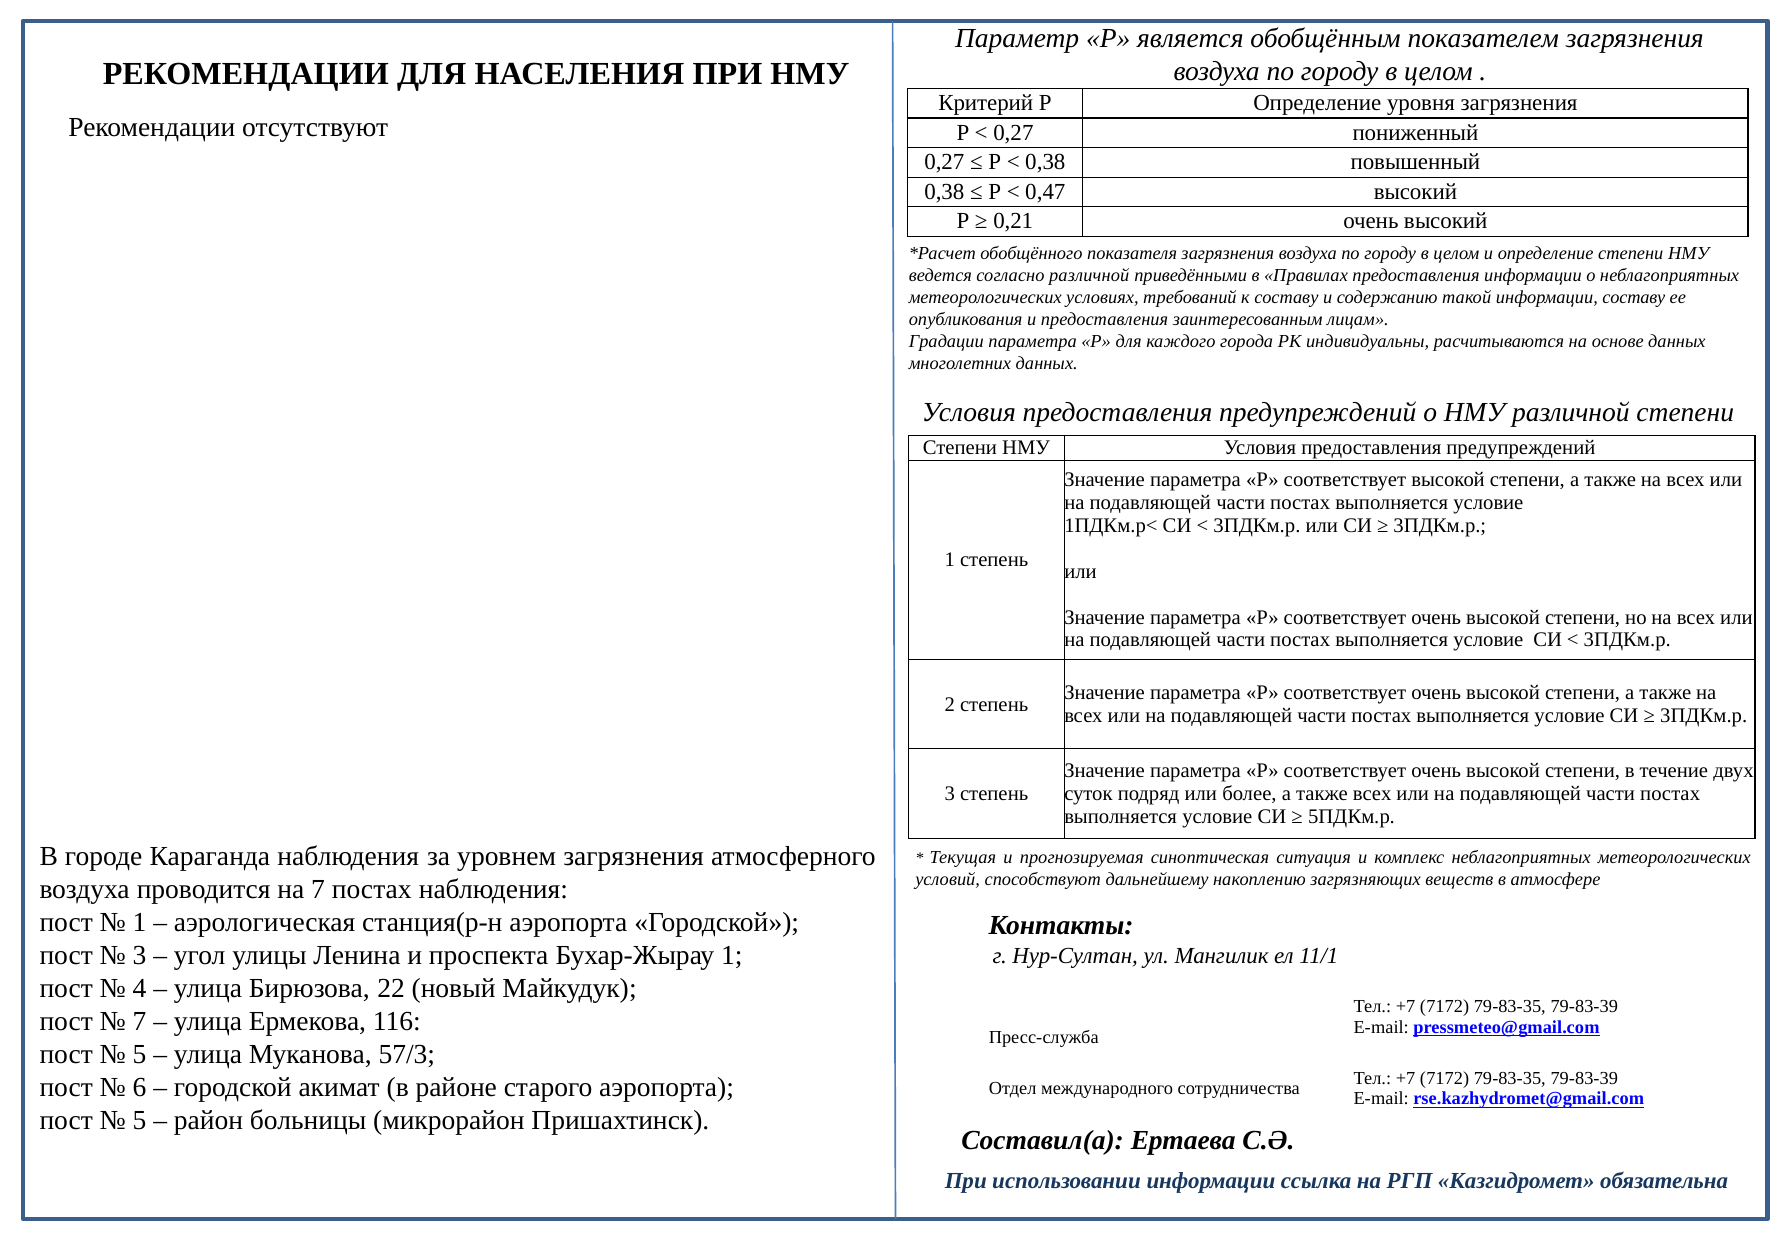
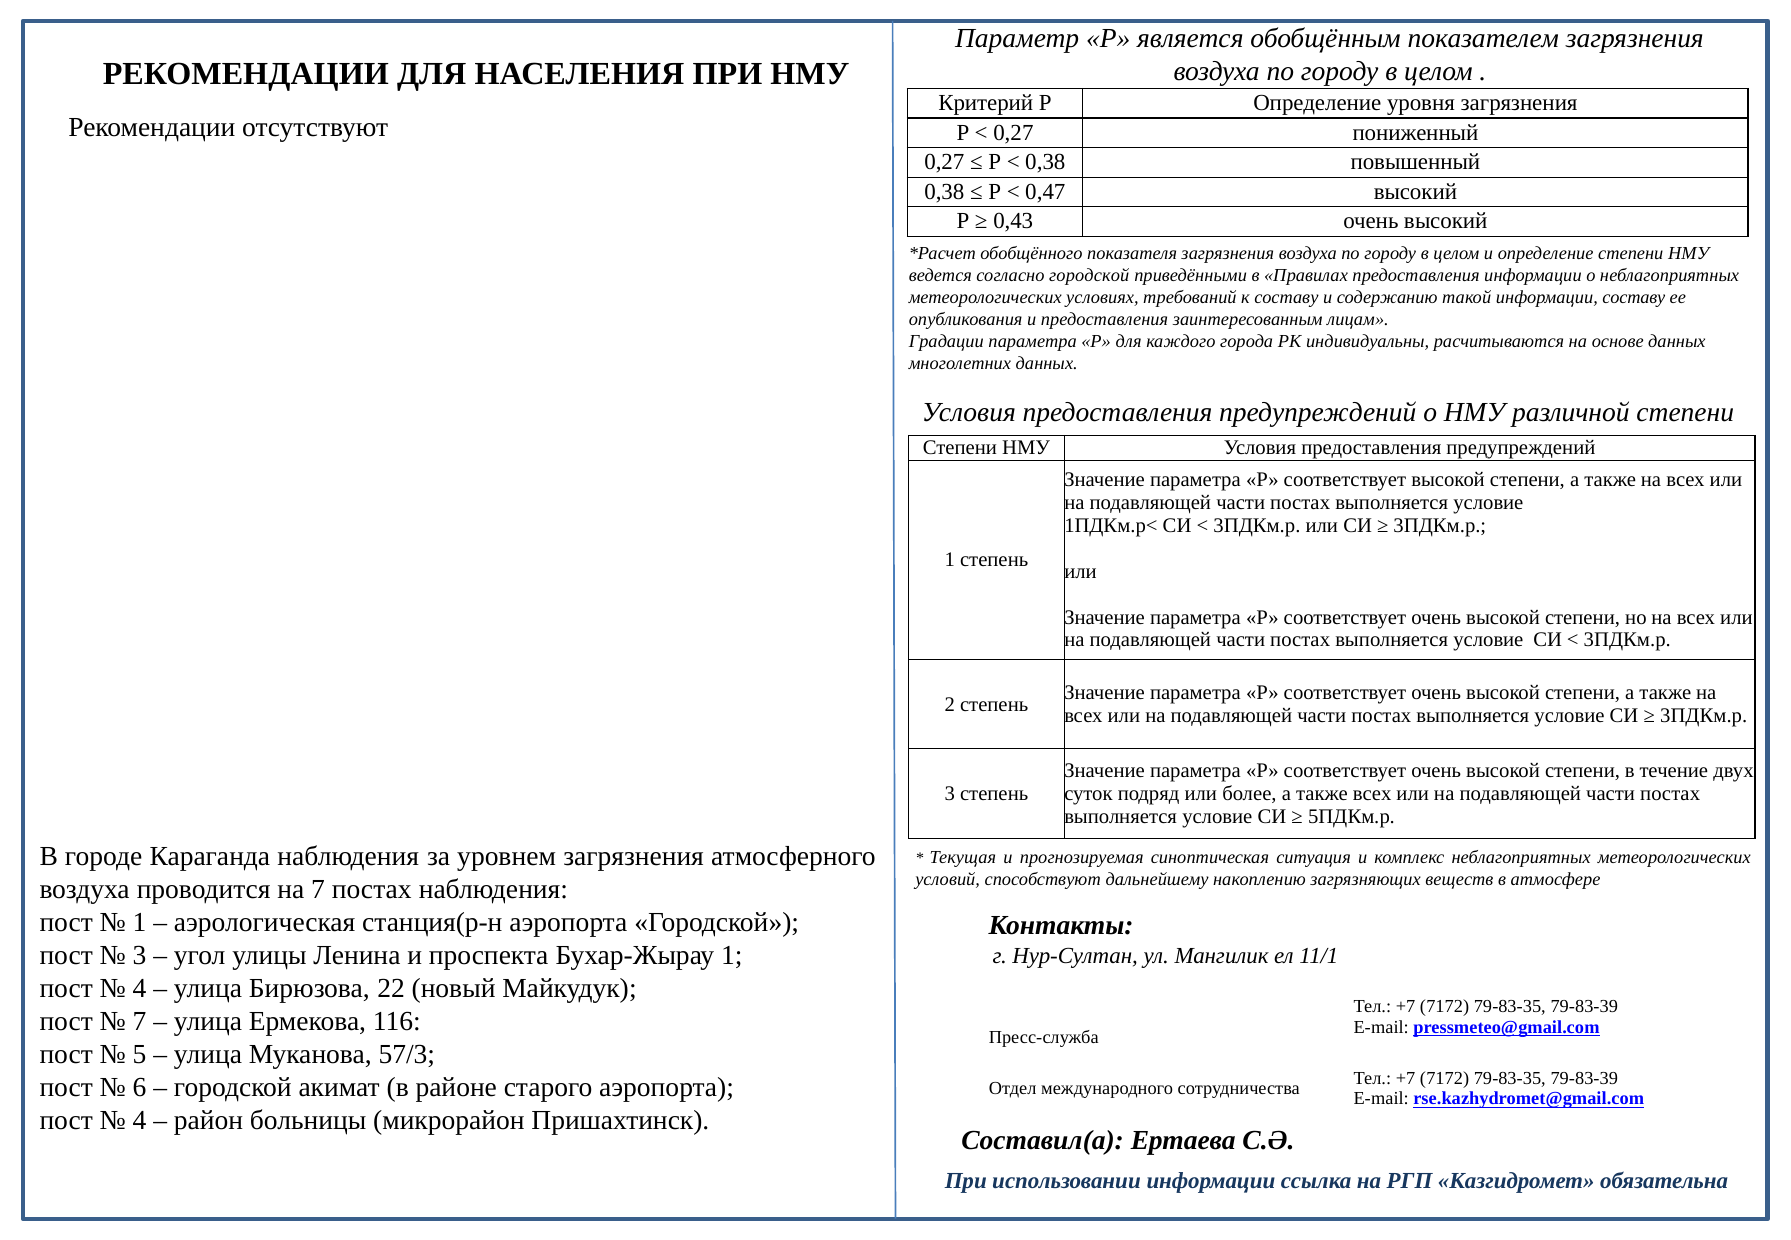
0,21: 0,21 -> 0,43
согласно различной: различной -> городской
5 at (140, 1120): 5 -> 4
